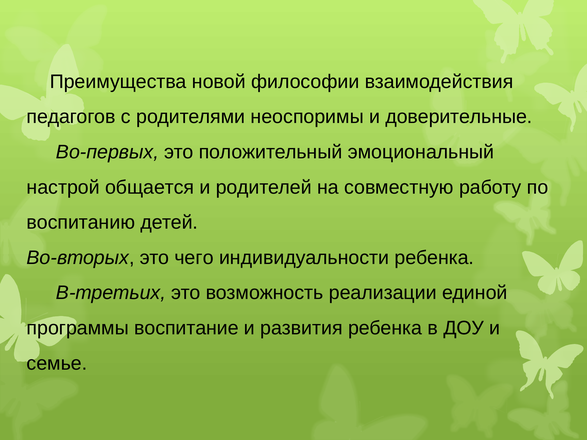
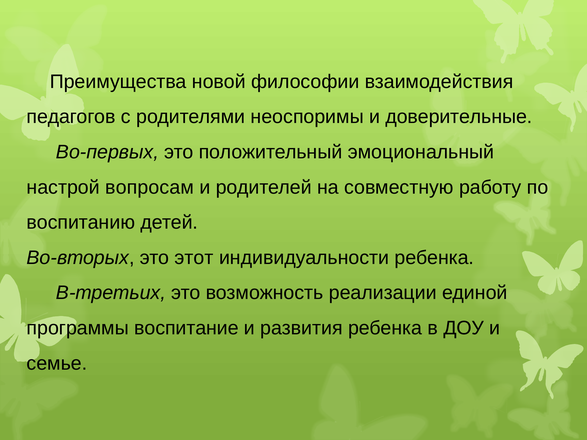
общается: общается -> вопросам
чего: чего -> этот
